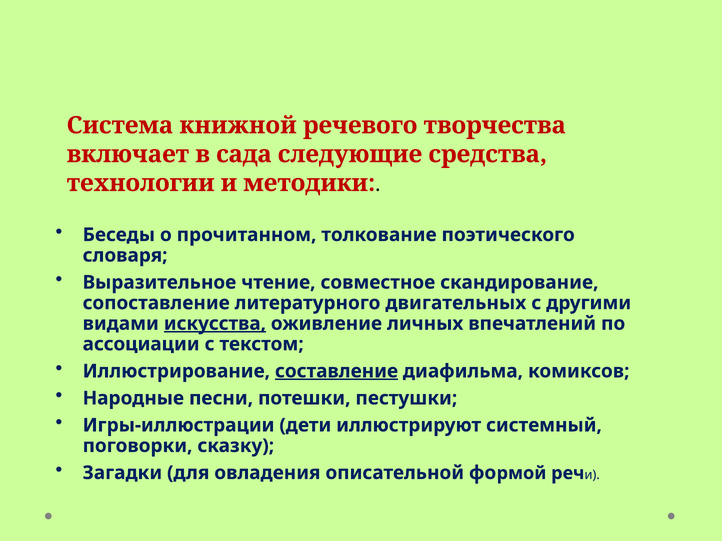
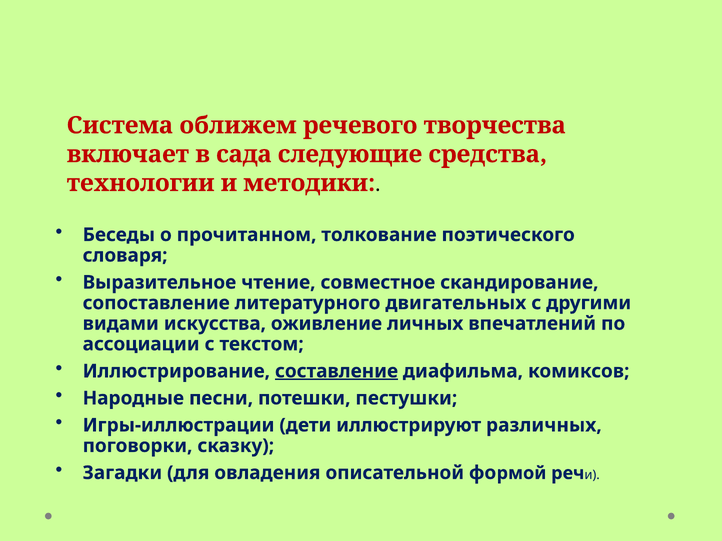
книжной: книжной -> оближем
искусства underline: present -> none
системный: системный -> различных
